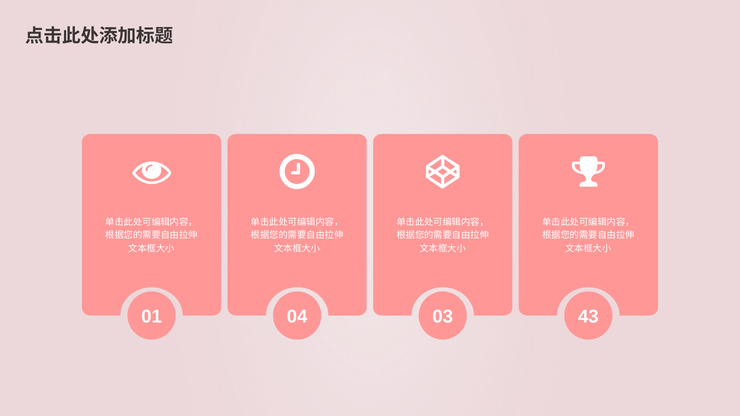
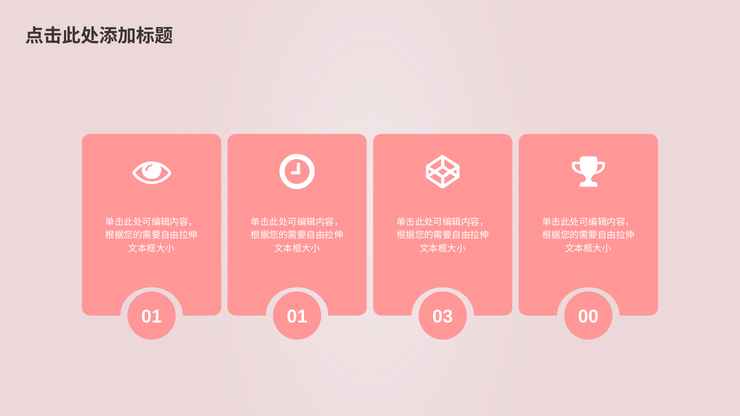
01 04: 04 -> 01
43: 43 -> 00
